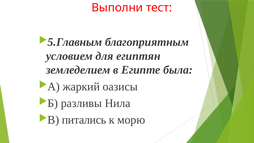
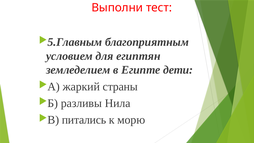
была: была -> дети
оазисы: оазисы -> страны
